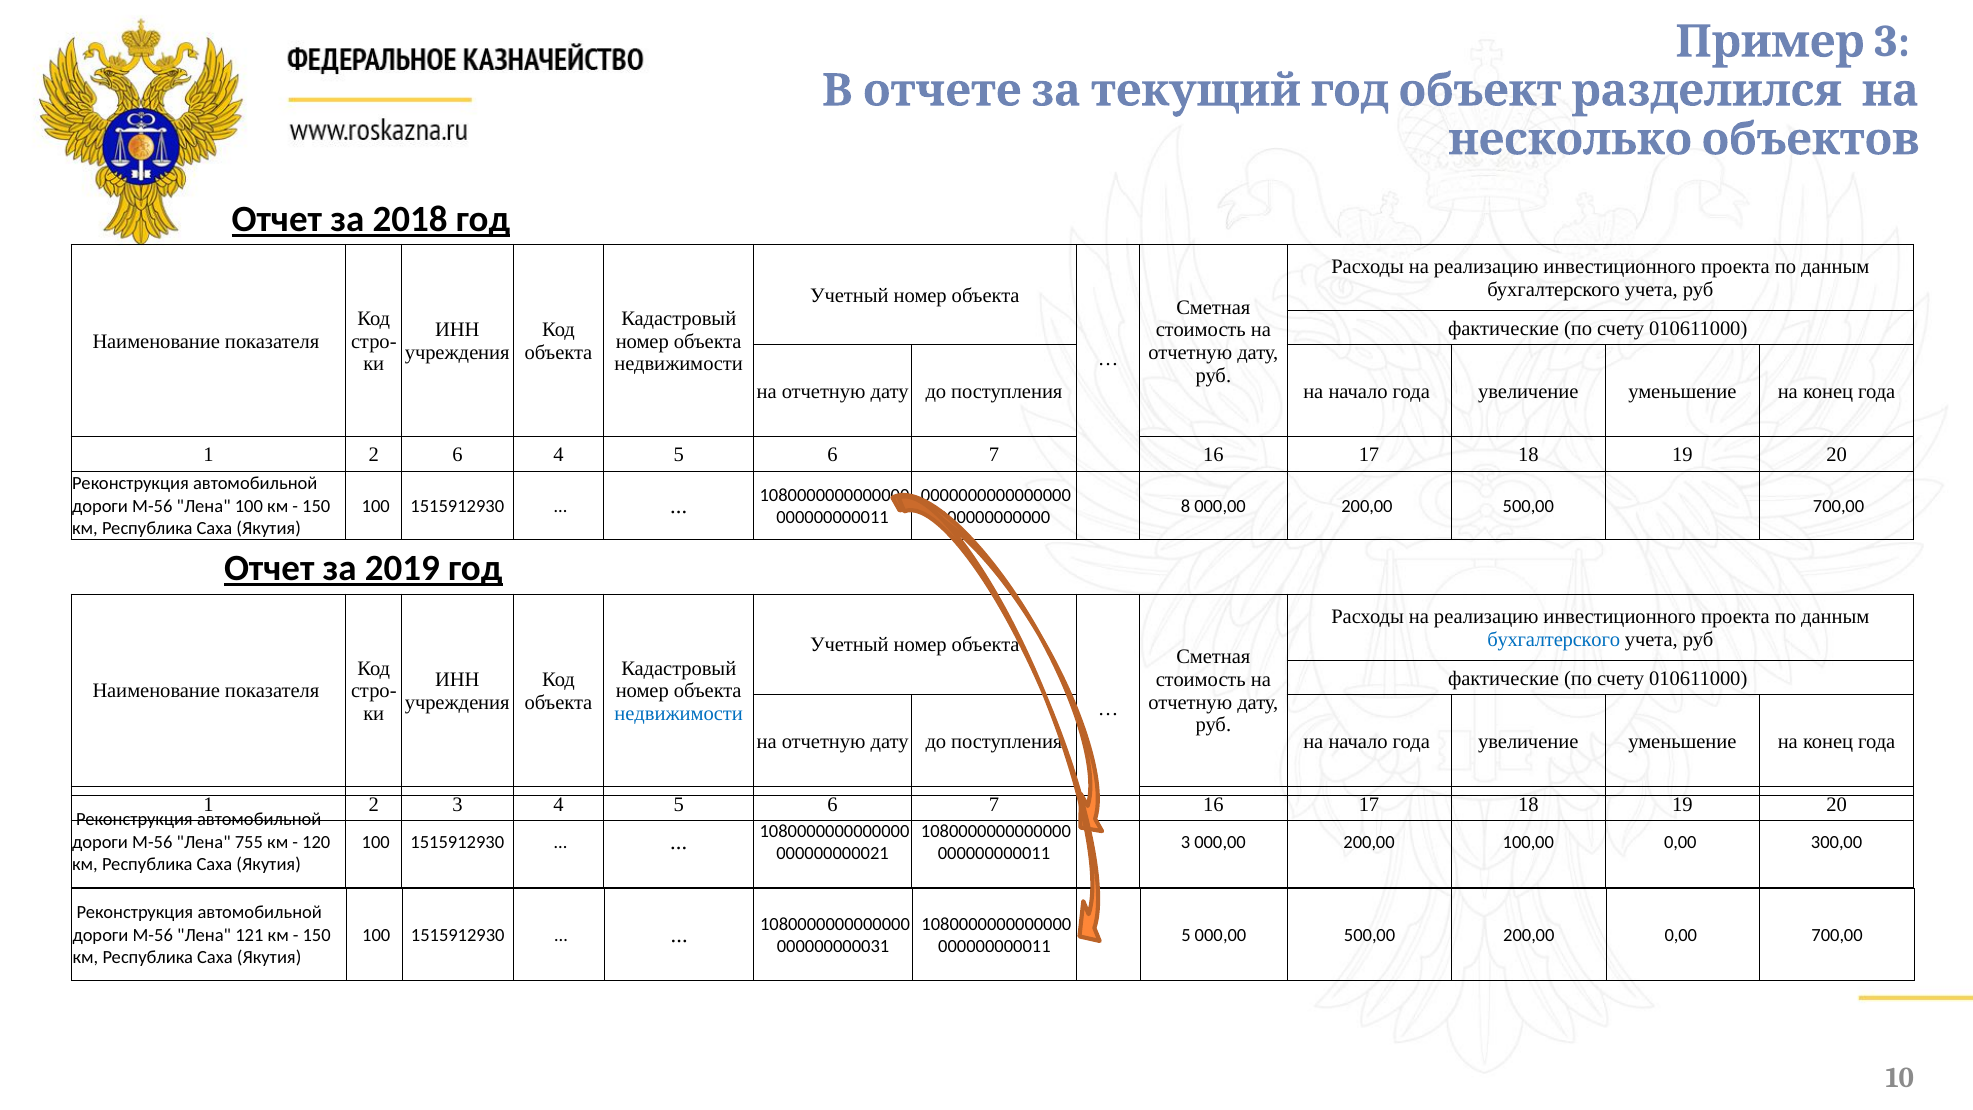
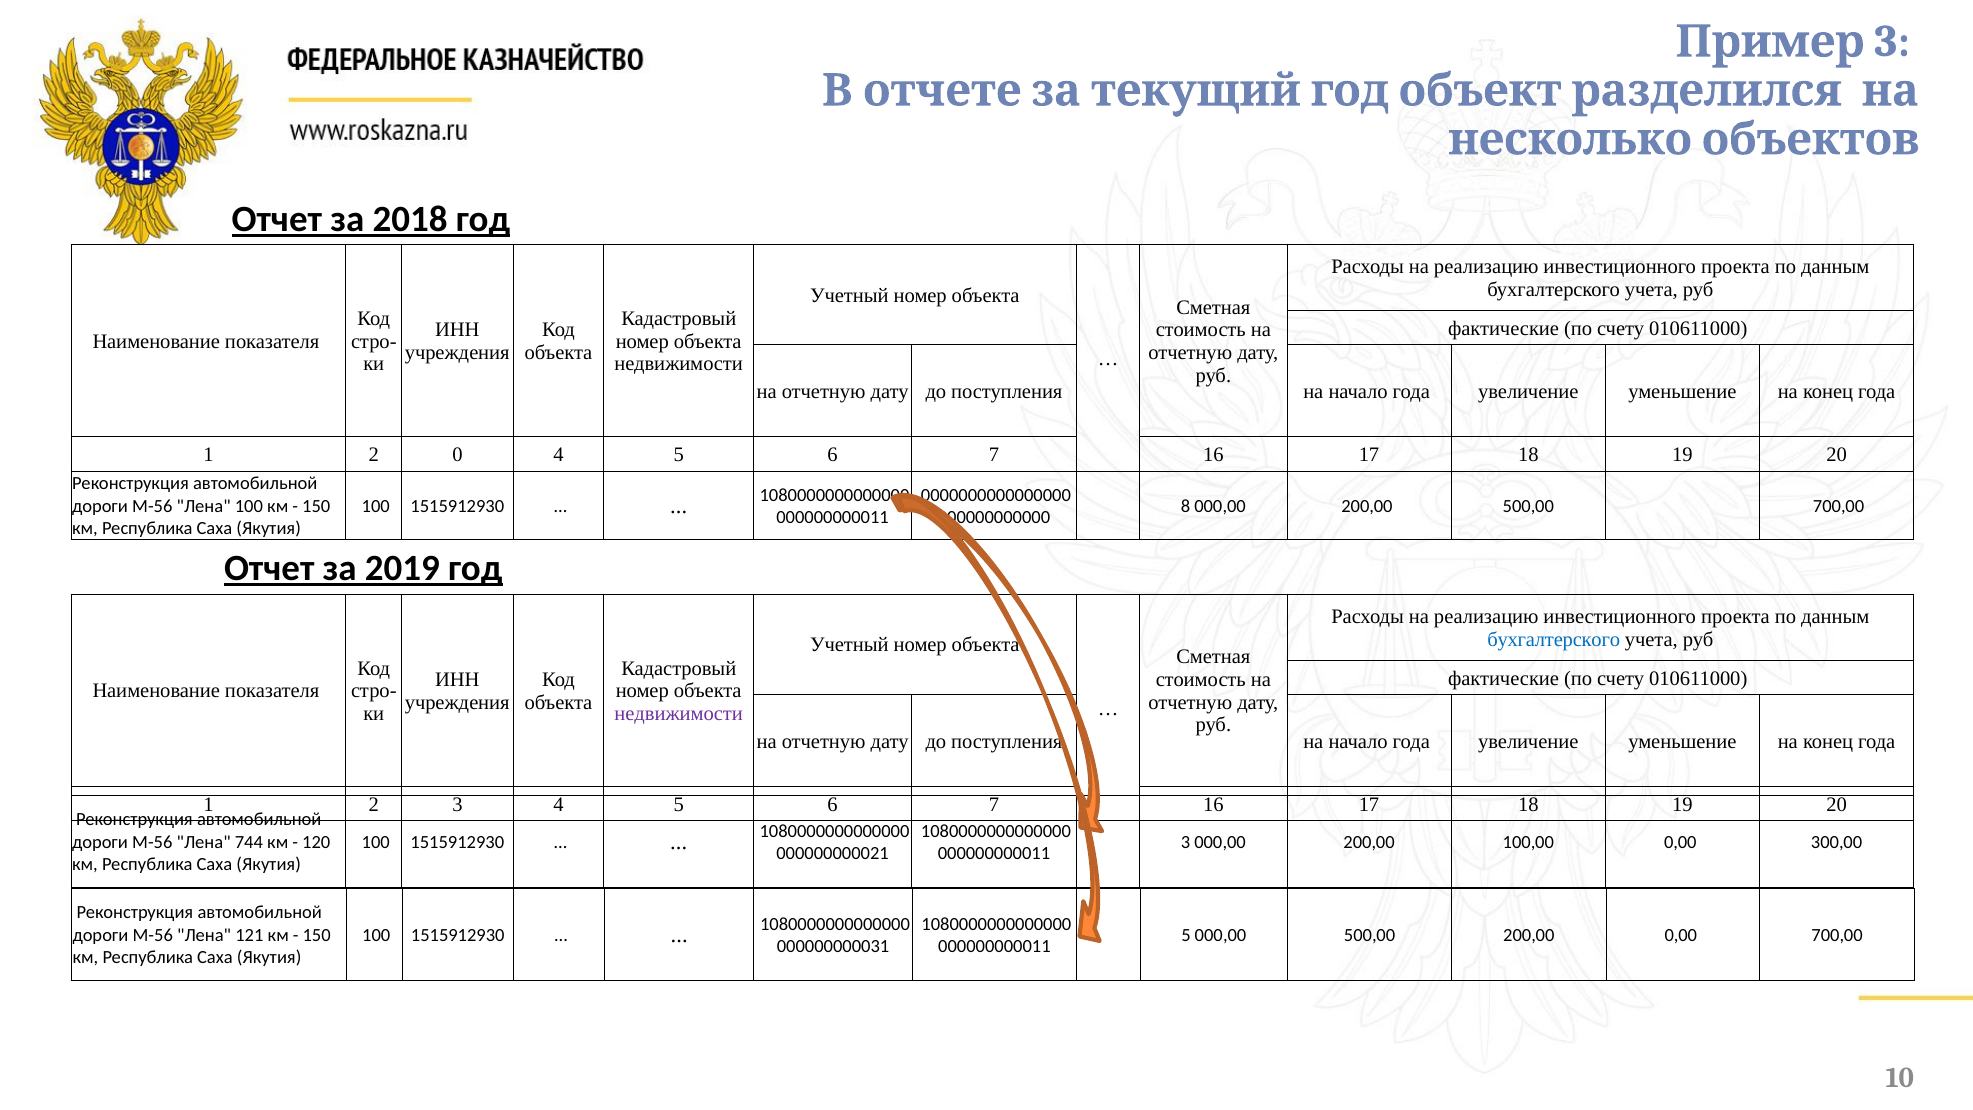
2 6: 6 -> 0
недвижимости at (679, 714) colour: blue -> purple
755: 755 -> 744
